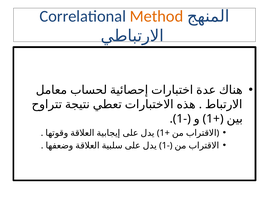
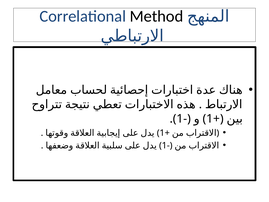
Method colour: orange -> black
